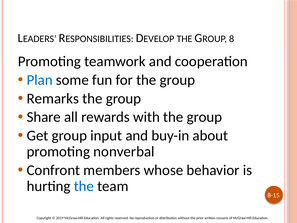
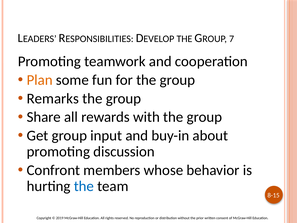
8: 8 -> 7
Plan colour: blue -> orange
nonverbal: nonverbal -> discussion
